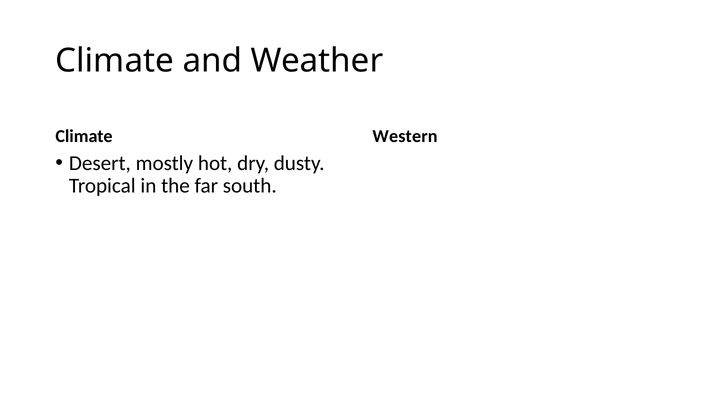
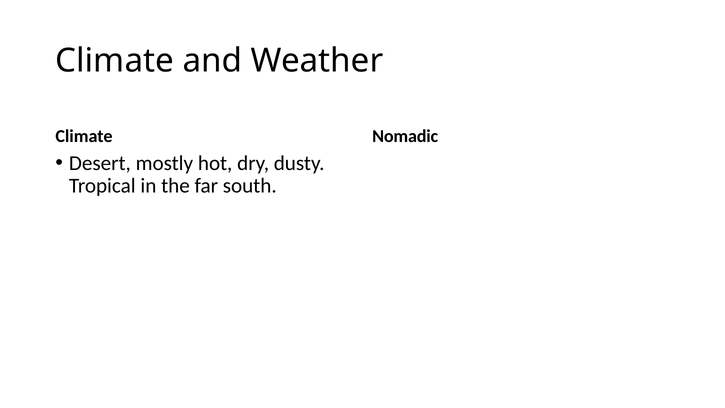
Western: Western -> Nomadic
